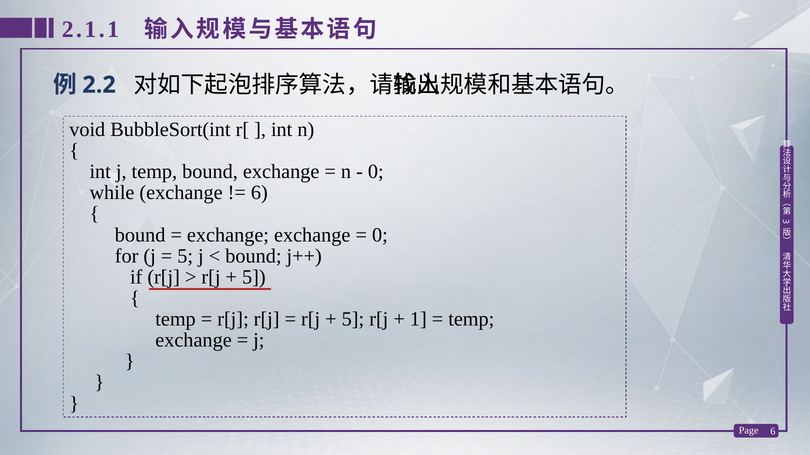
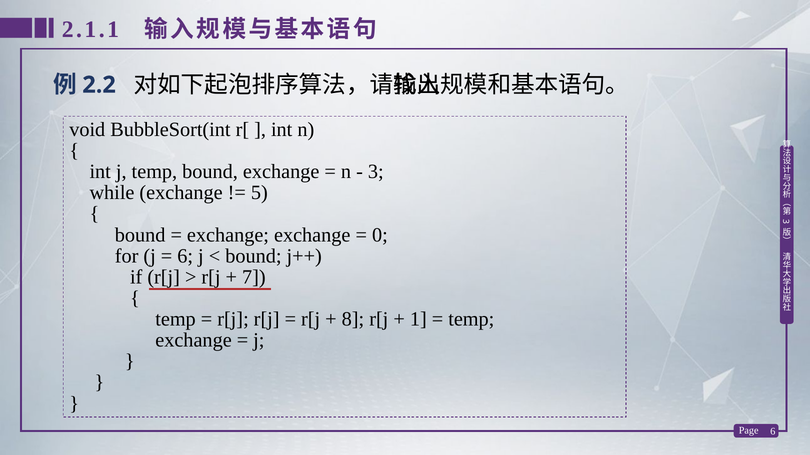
0 at (376, 172): 0 -> 3
6 at (259, 193): 6 -> 5
5 at (185, 256): 5 -> 6
5 at (254, 277): 5 -> 7
5 at (353, 320): 5 -> 8
